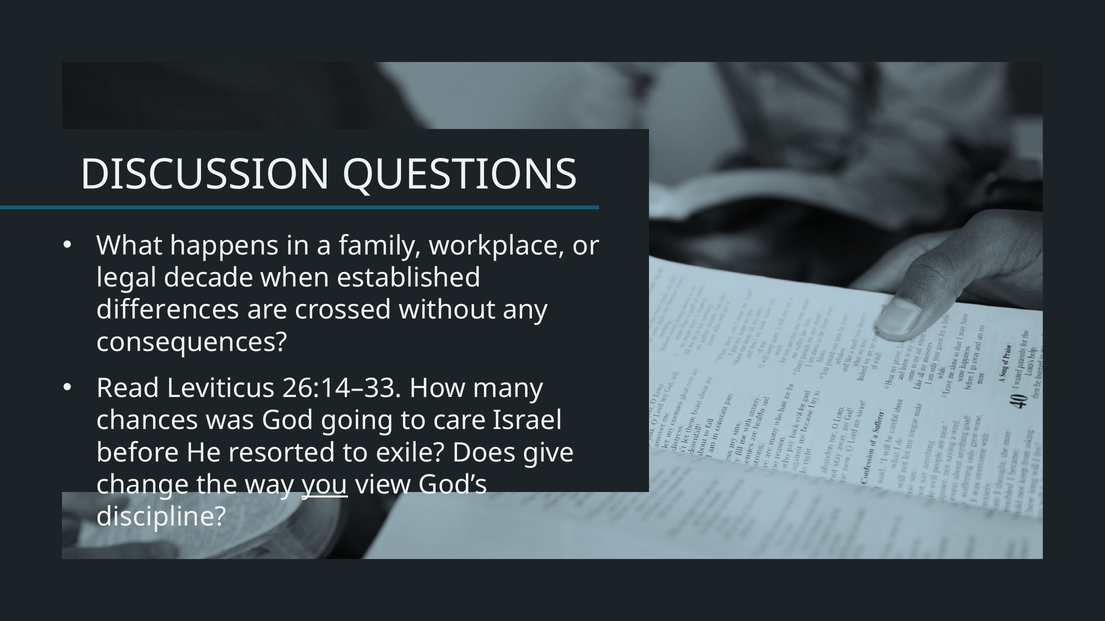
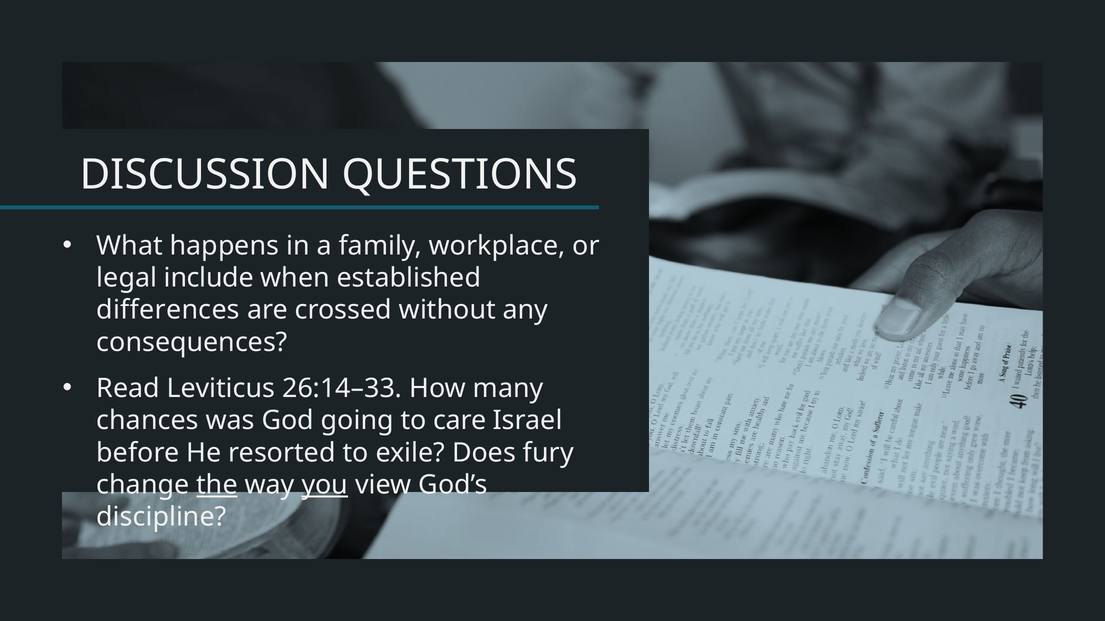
decade: decade -> include
give: give -> fury
the underline: none -> present
